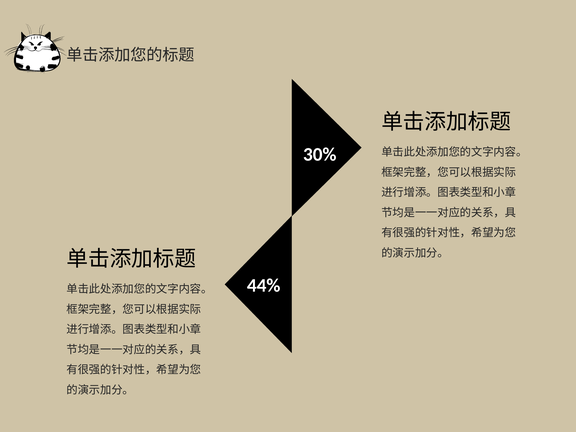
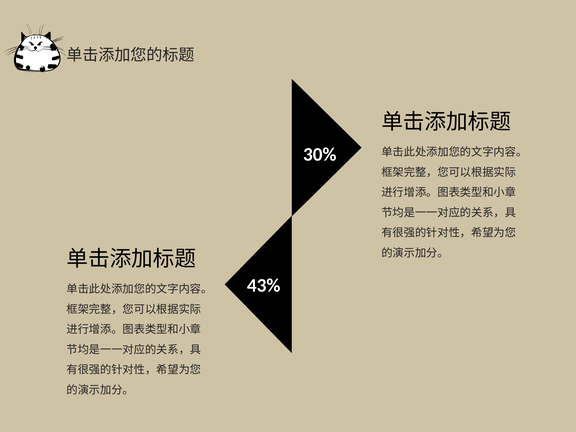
44%: 44% -> 43%
